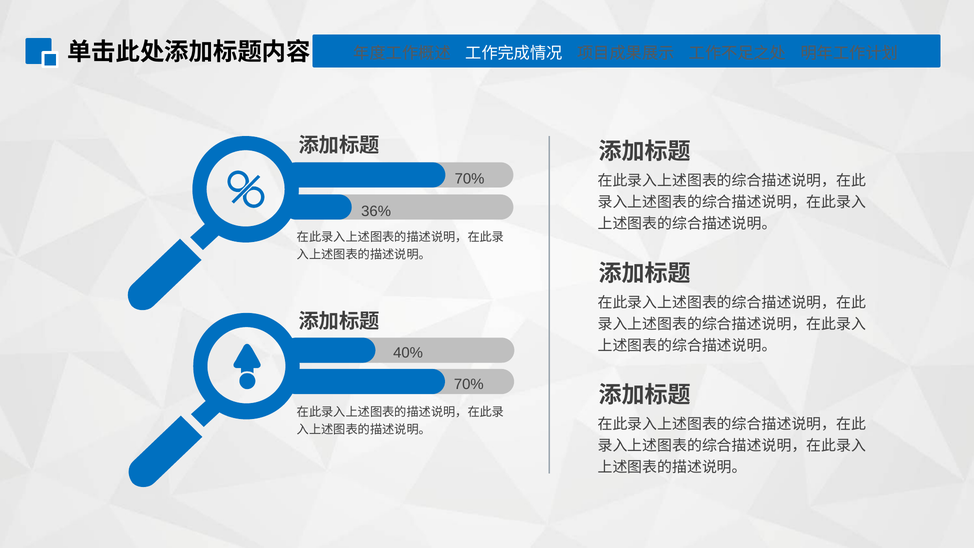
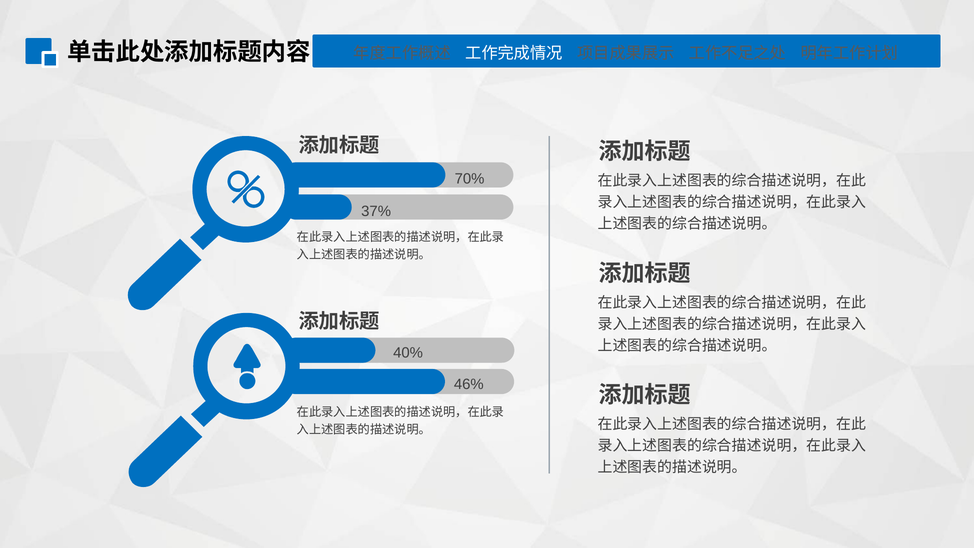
36%: 36% -> 37%
70% at (469, 384): 70% -> 46%
